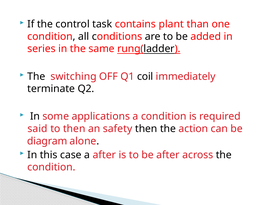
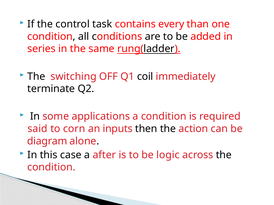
plant: plant -> every
to then: then -> corn
safety: safety -> inputs
be after: after -> logic
